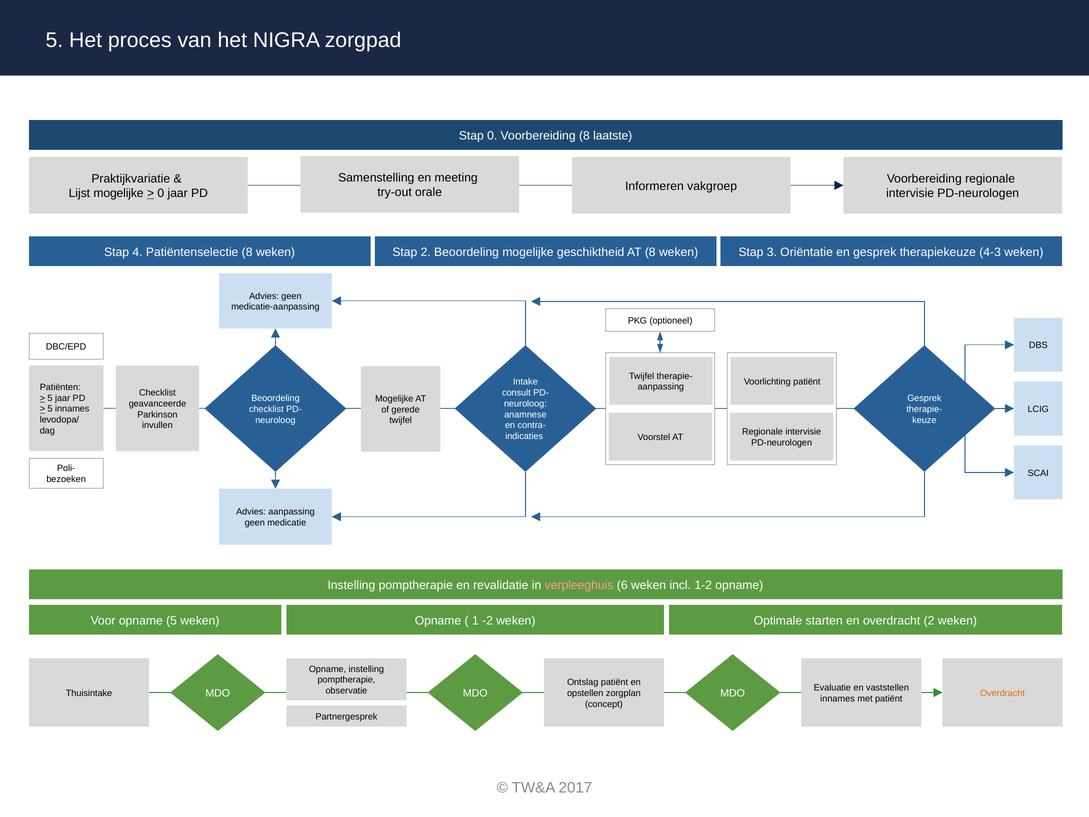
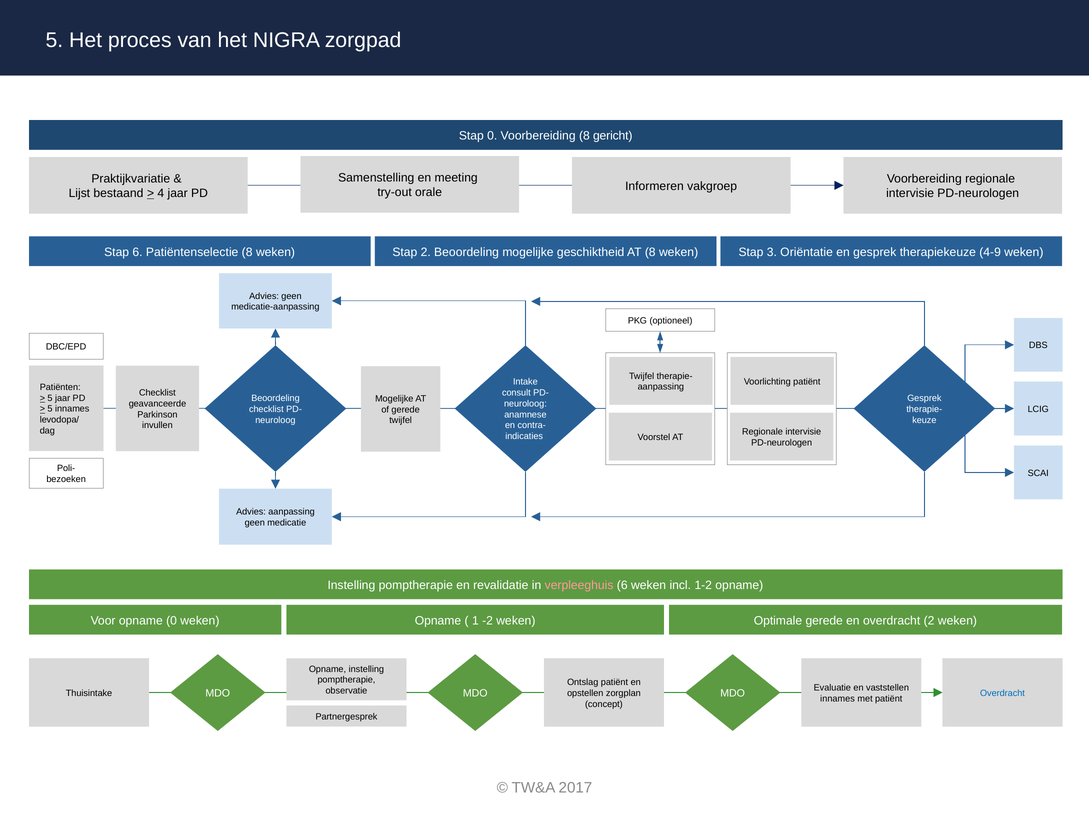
laatste: laatste -> gericht
Lijst mogelijke: mogelijke -> bestaand
0 at (161, 193): 0 -> 4
Stap 4: 4 -> 6
4-3: 4-3 -> 4-9
opname 5: 5 -> 0
Optimale starten: starten -> gerede
Overdracht at (1002, 693) colour: orange -> blue
